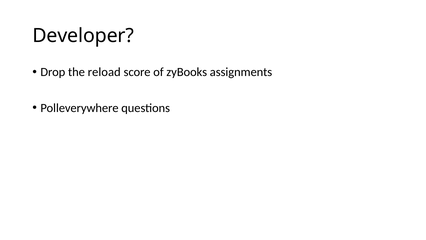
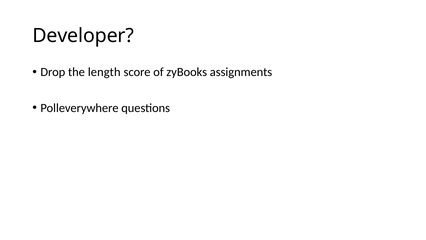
reload: reload -> length
